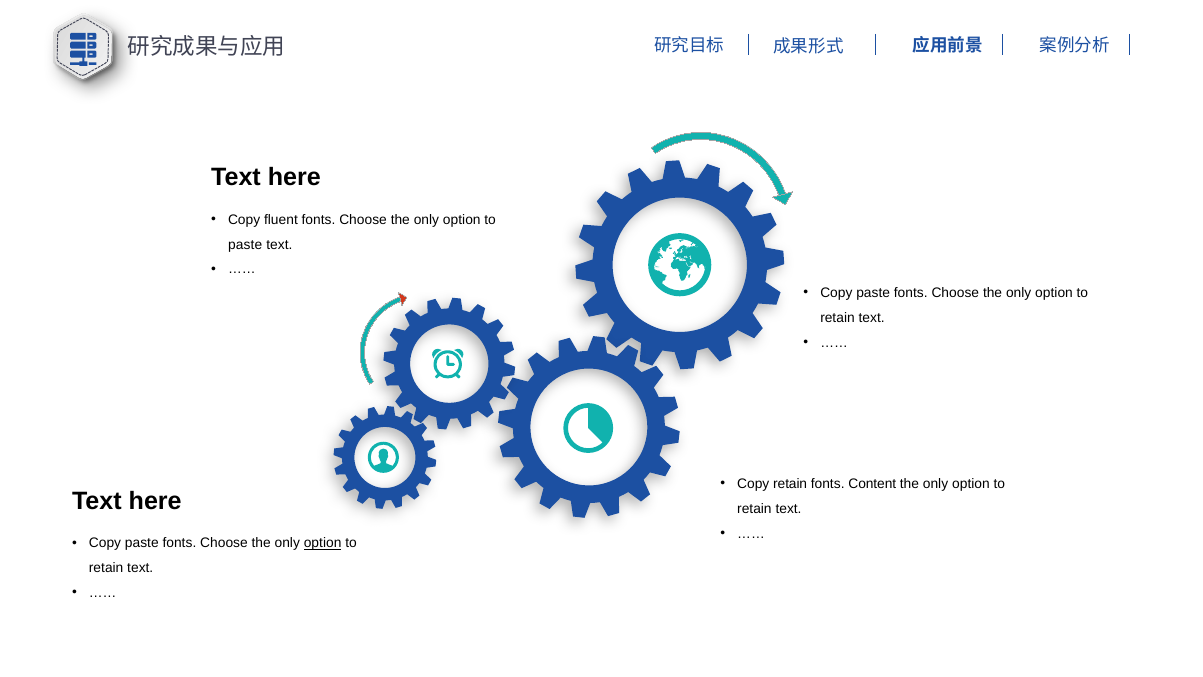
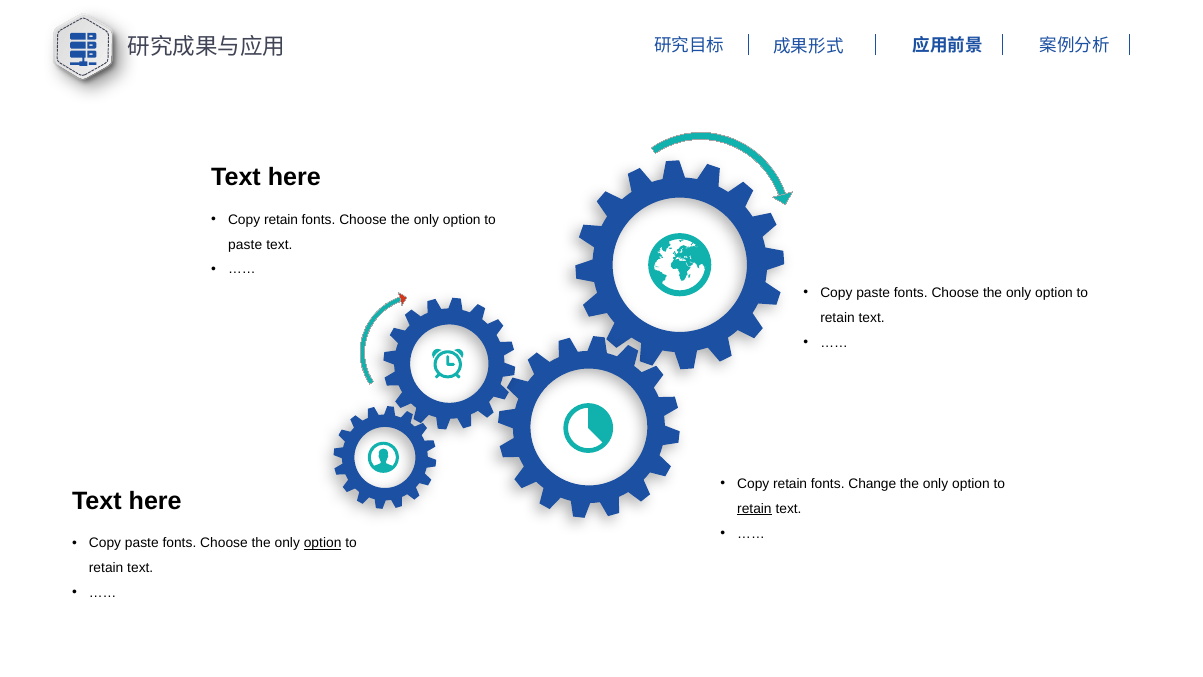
fluent at (281, 220): fluent -> retain
Content: Content -> Change
retain at (754, 509) underline: none -> present
